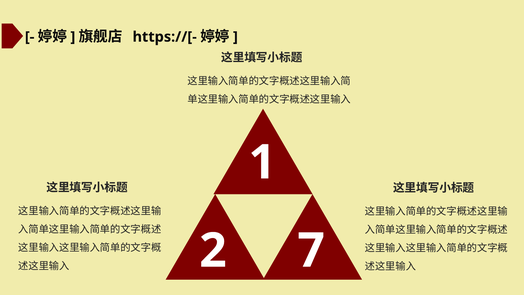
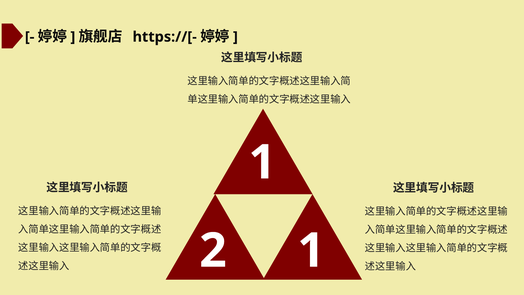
2 7: 7 -> 1
